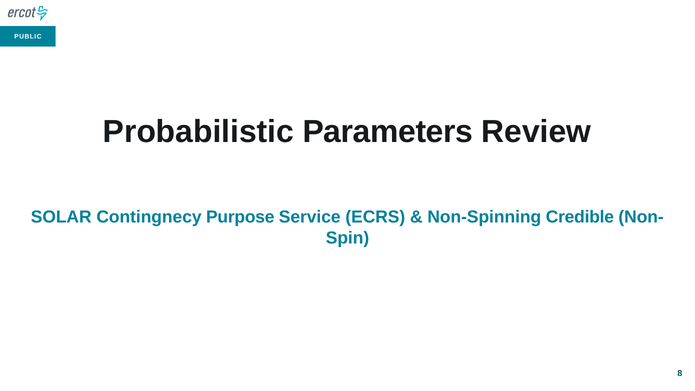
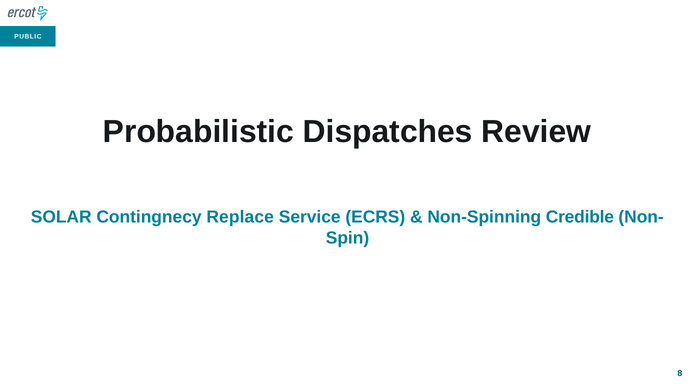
Parameters: Parameters -> Dispatches
Purpose: Purpose -> Replace
